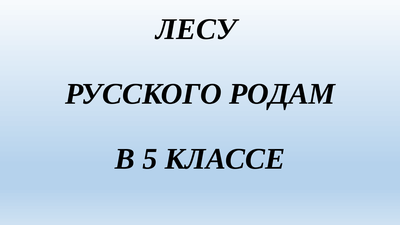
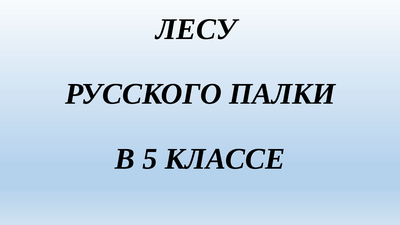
РОДАМ: РОДАМ -> ПАЛКИ
